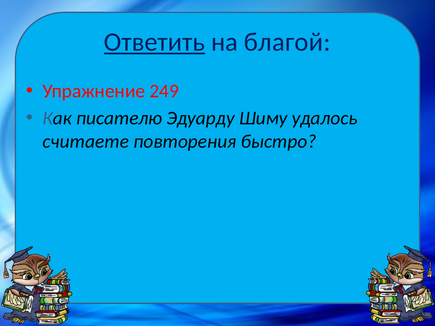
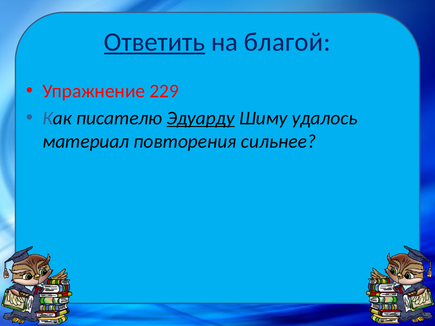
249: 249 -> 229
Эдуарду underline: none -> present
считаете: считаете -> материал
быстро: быстро -> сильнее
